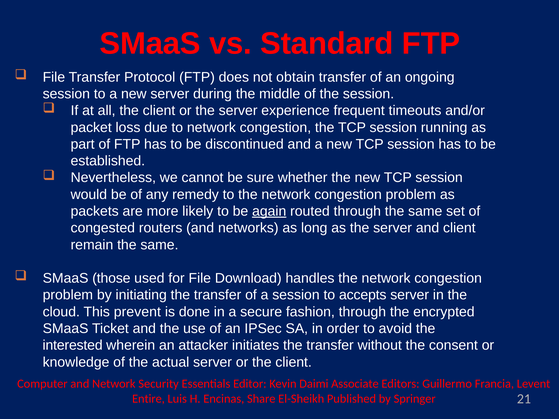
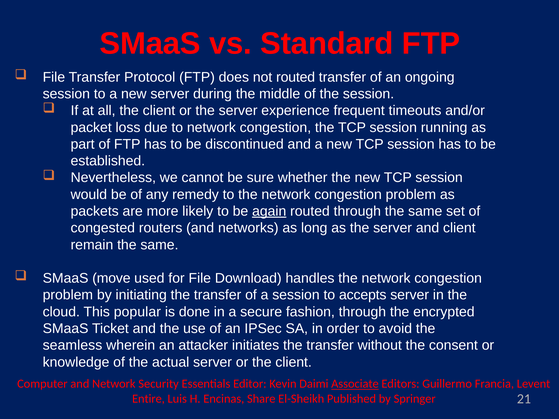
not obtain: obtain -> routed
those: those -> move
prevent: prevent -> popular
interested: interested -> seamless
Associate underline: none -> present
